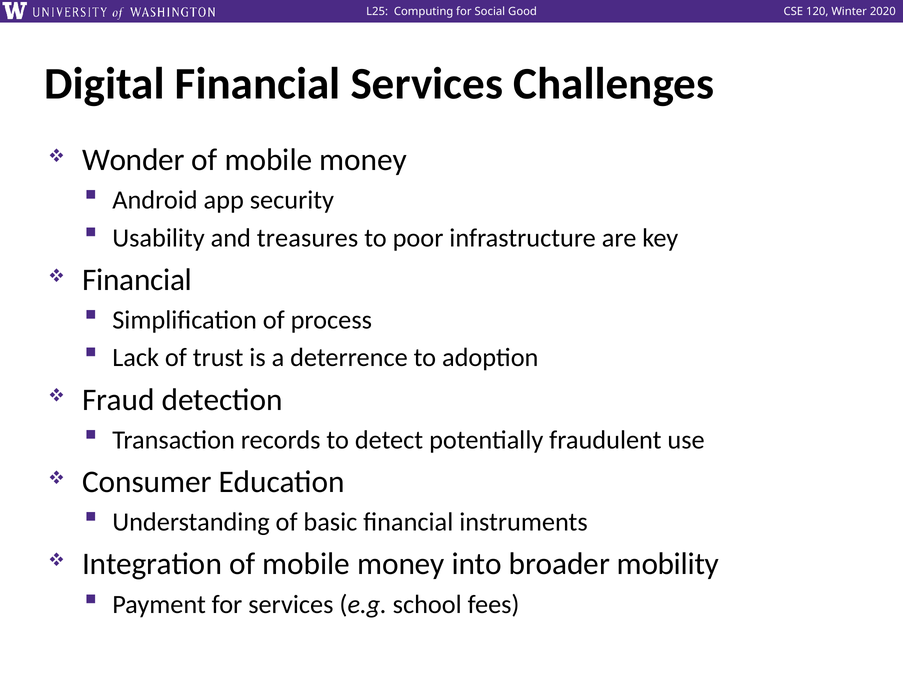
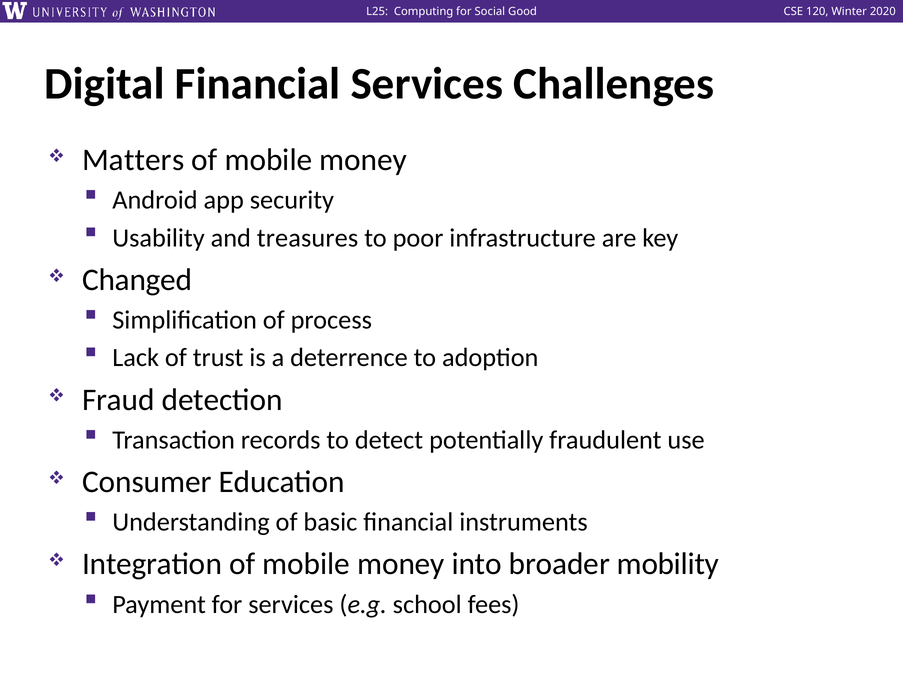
Wonder: Wonder -> Matters
Financial at (137, 280): Financial -> Changed
